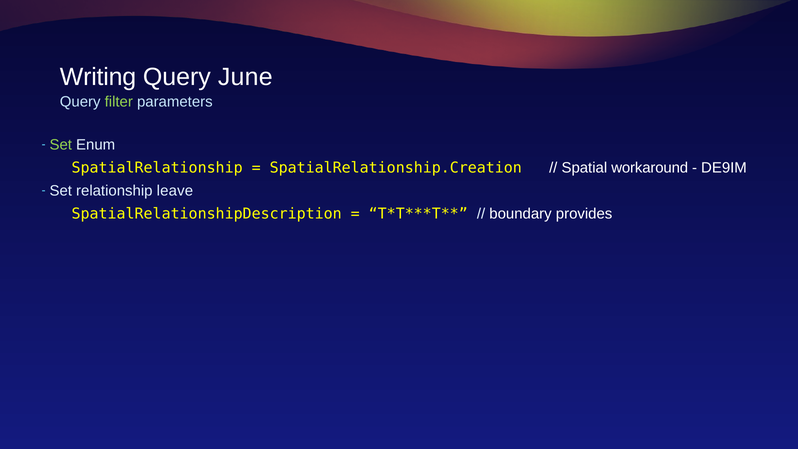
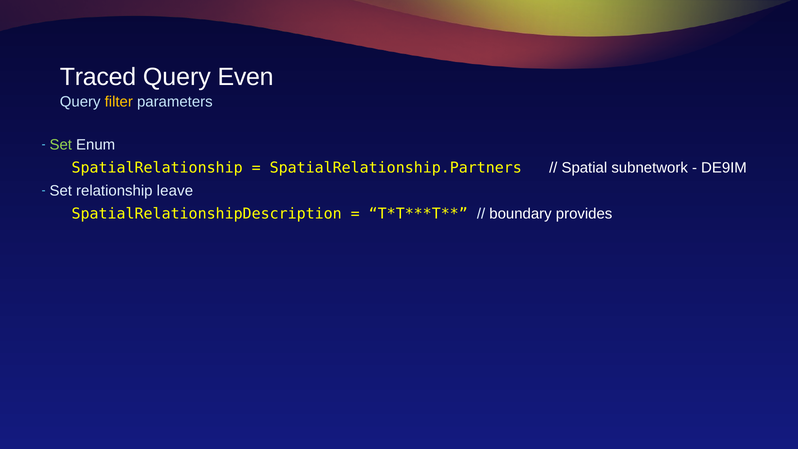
Writing: Writing -> Traced
June: June -> Even
filter colour: light green -> yellow
SpatialRelationship.Creation: SpatialRelationship.Creation -> SpatialRelationship.Partners
workaround: workaround -> subnetwork
